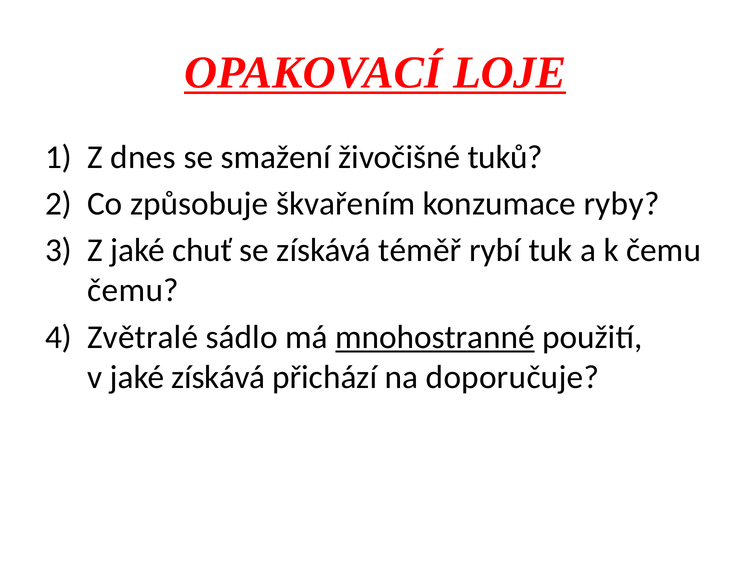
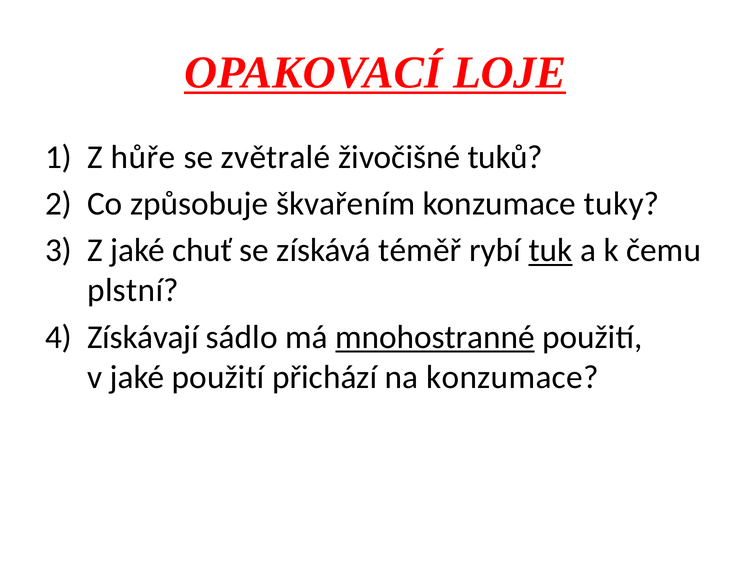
dnes: dnes -> hůře
smažení: smažení -> zvětralé
ryby: ryby -> tuky
tuk underline: none -> present
čemu at (133, 291): čemu -> plstní
Zvětralé: Zvětralé -> Získávají
jaké získává: získává -> použití
na doporučuje: doporučuje -> konzumace
